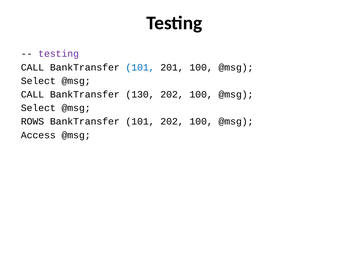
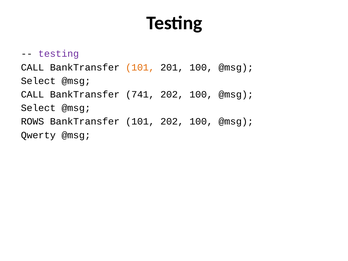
101 at (140, 67) colour: blue -> orange
130: 130 -> 741
Access: Access -> Qwerty
